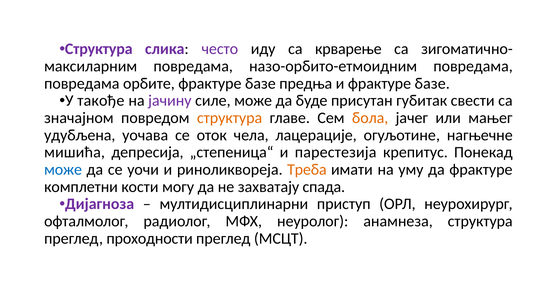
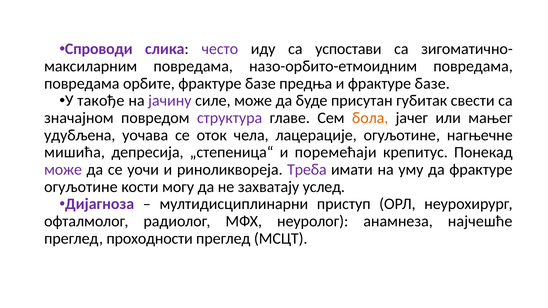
Структура at (99, 49): Структура -> Спроводи
крварење: крварење -> успостави
структура at (230, 118) colour: orange -> purple
парестезија: парестезија -> поремећаји
може at (63, 170) colour: blue -> purple
Треба colour: orange -> purple
комплетни at (81, 187): комплетни -> огуљотине
спада: спада -> услед
анамнеза структура: структура -> најчешће
